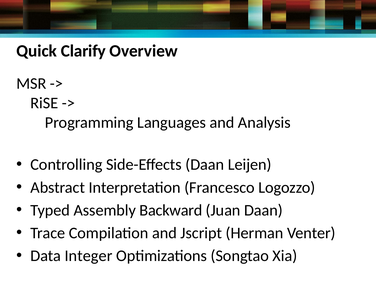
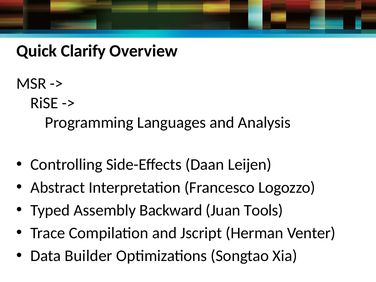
Juan Daan: Daan -> Tools
Integer: Integer -> Builder
